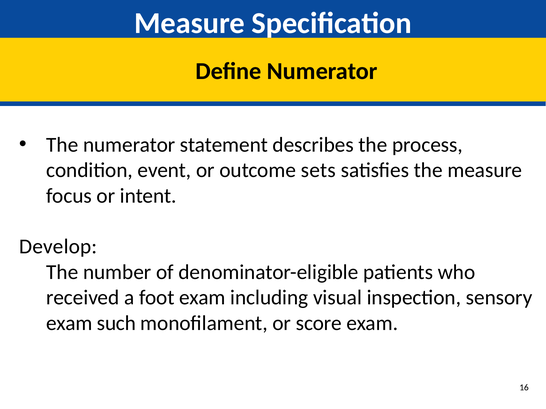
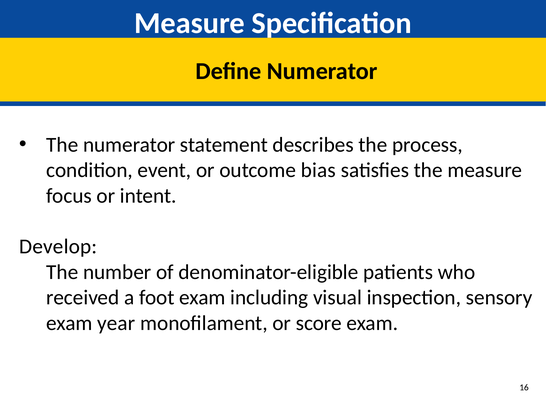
sets: sets -> bias
such: such -> year
